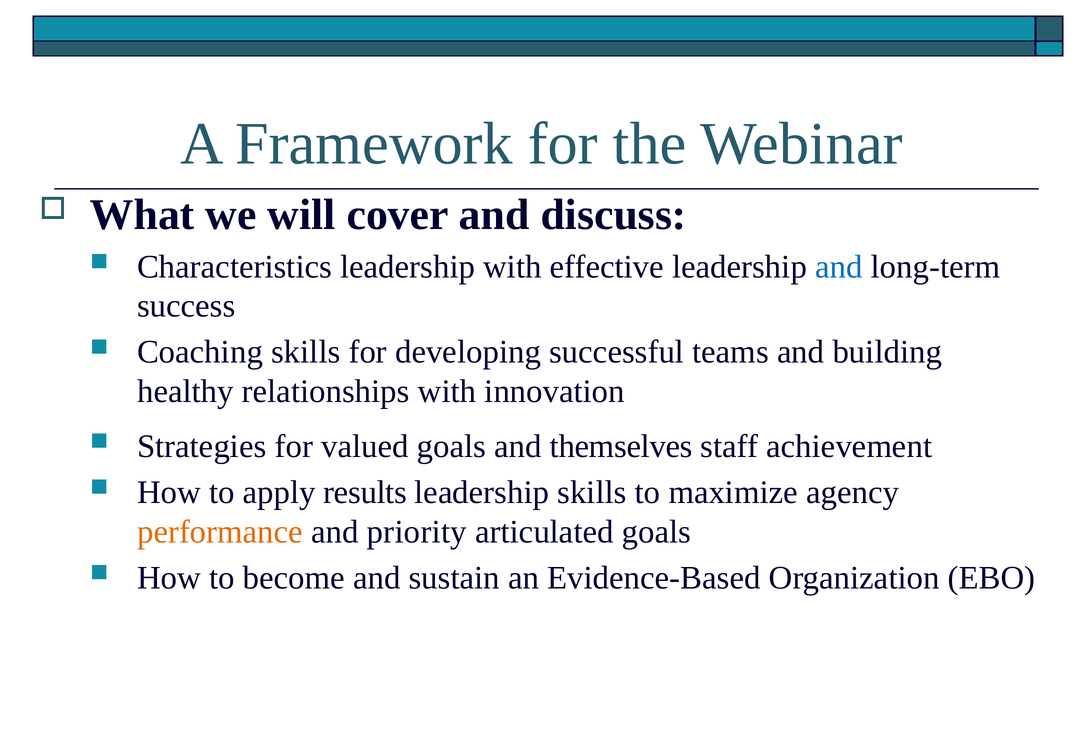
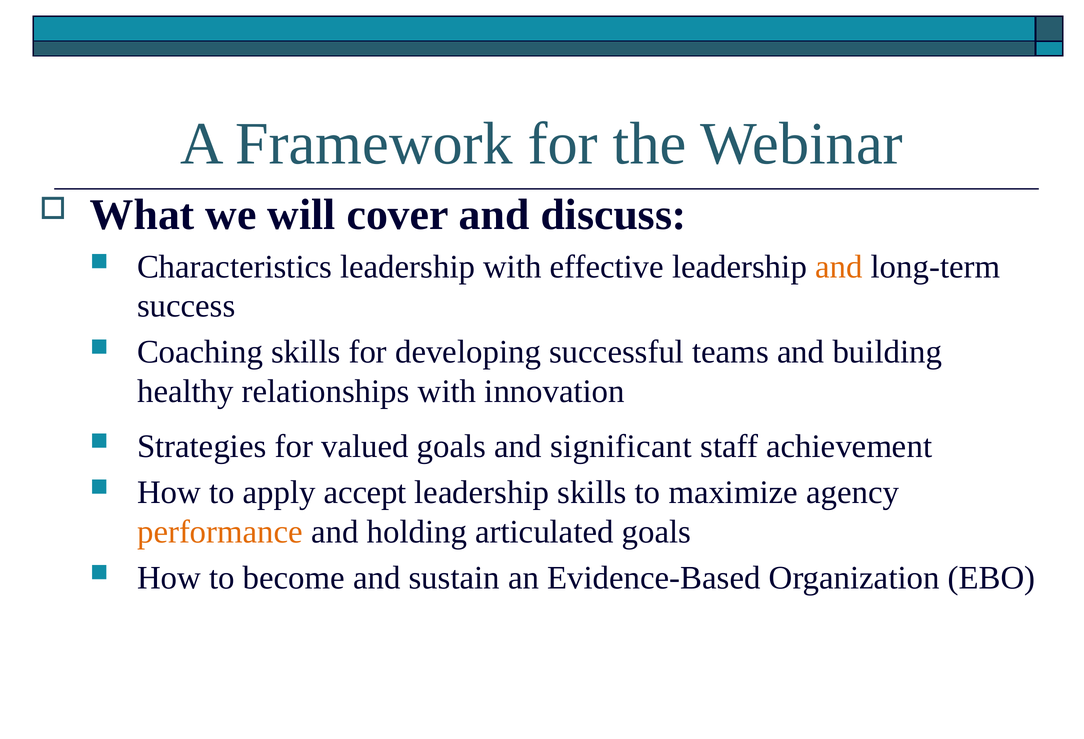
and at (839, 267) colour: blue -> orange
themselves: themselves -> significant
results: results -> accept
priority: priority -> holding
